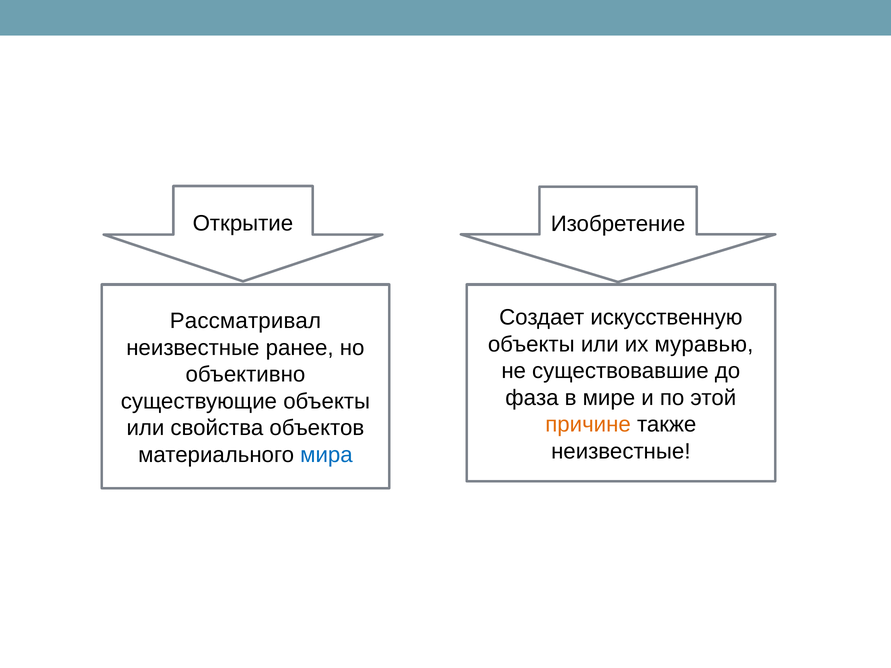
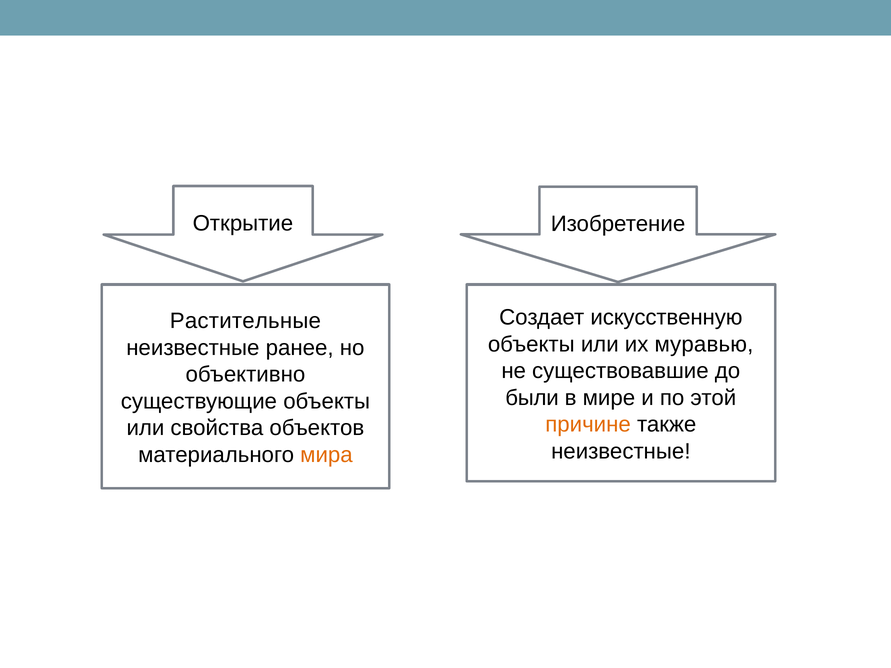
Рассматривал: Рассматривал -> Растительные
фаза: фаза -> были
мира colour: blue -> orange
